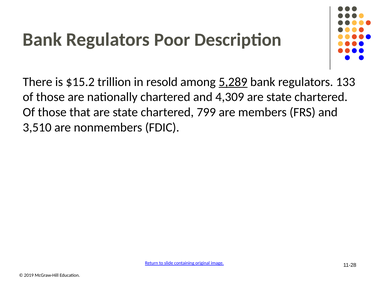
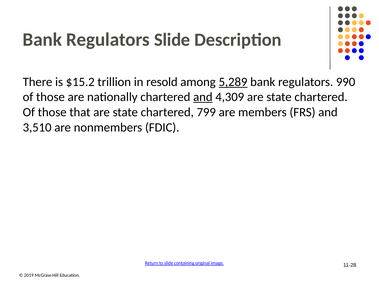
Regulators Poor: Poor -> Slide
133: 133 -> 990
and at (203, 97) underline: none -> present
